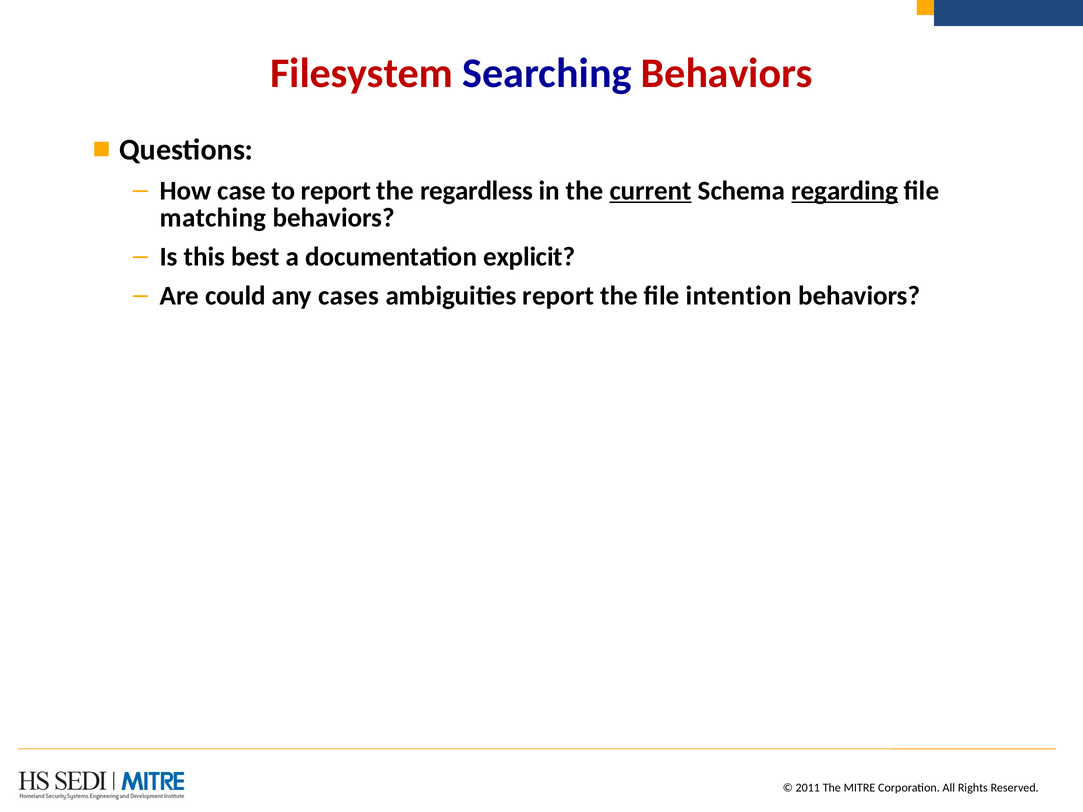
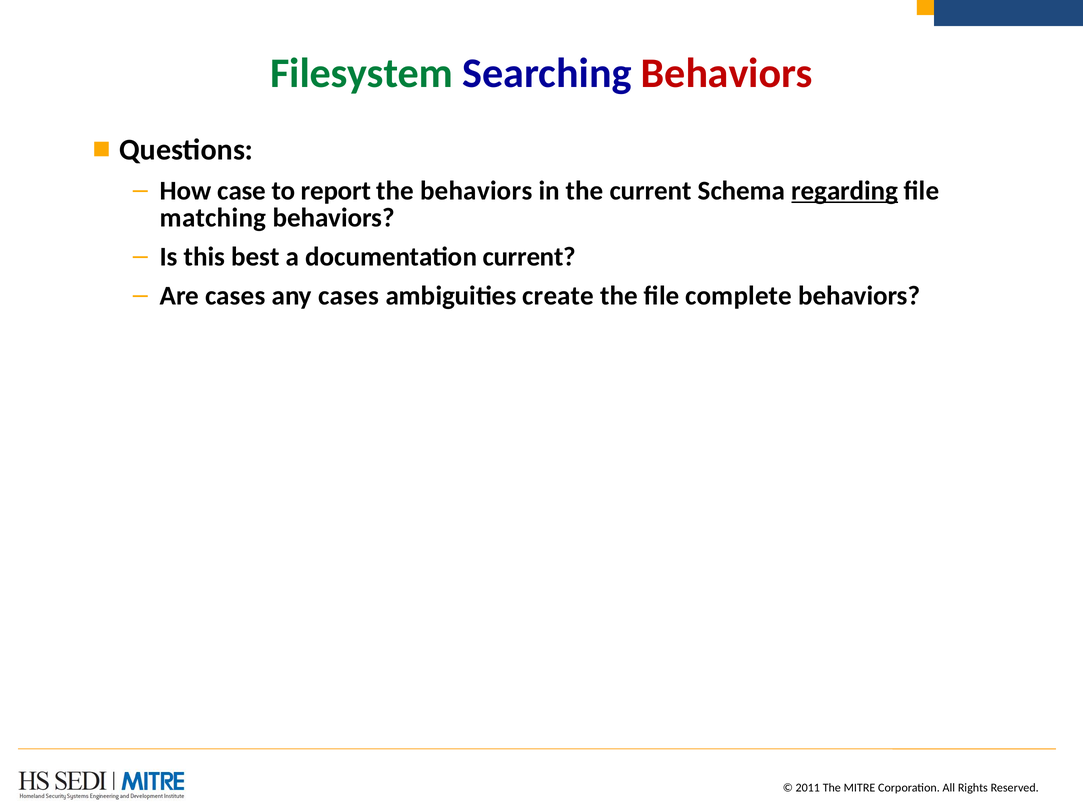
Filesystem colour: red -> green
the regardless: regardless -> behaviors
current at (651, 191) underline: present -> none
documentation explicit: explicit -> current
Are could: could -> cases
ambiguities report: report -> create
intention: intention -> complete
